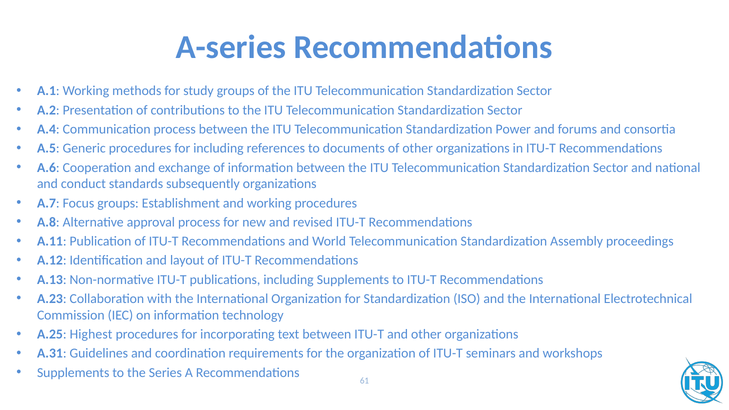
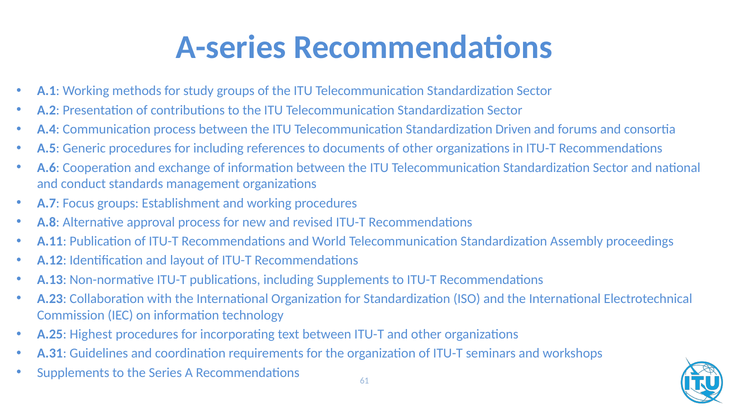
Power: Power -> Driven
subsequently: subsequently -> management
